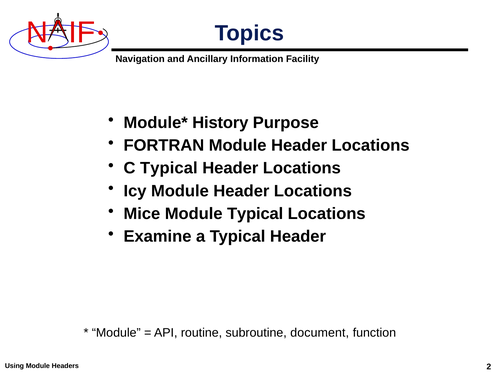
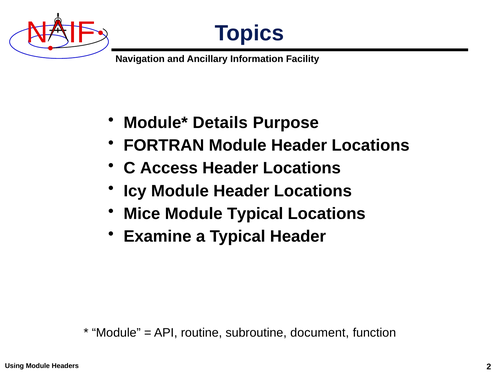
History: History -> Details
C Typical: Typical -> Access
